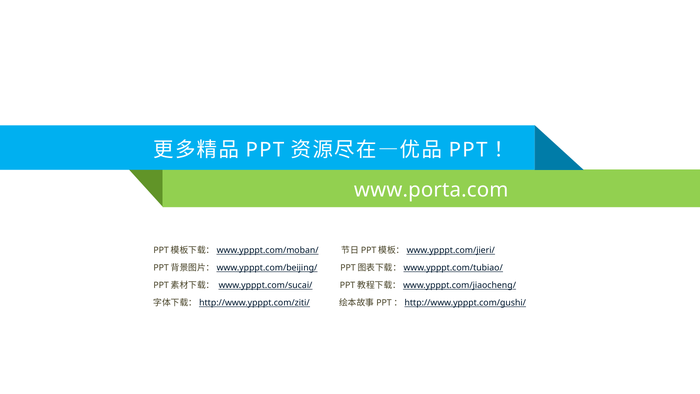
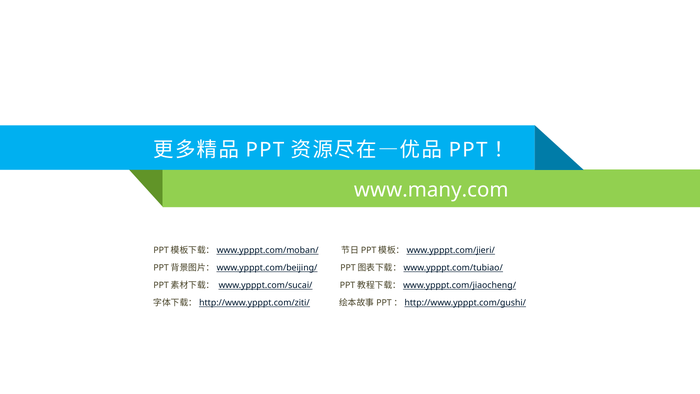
www.porta.com: www.porta.com -> www.many.com
